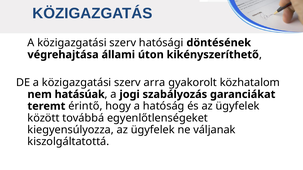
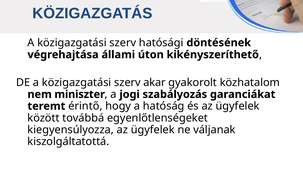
arra: arra -> akar
hatásúak: hatásúak -> miniszter
